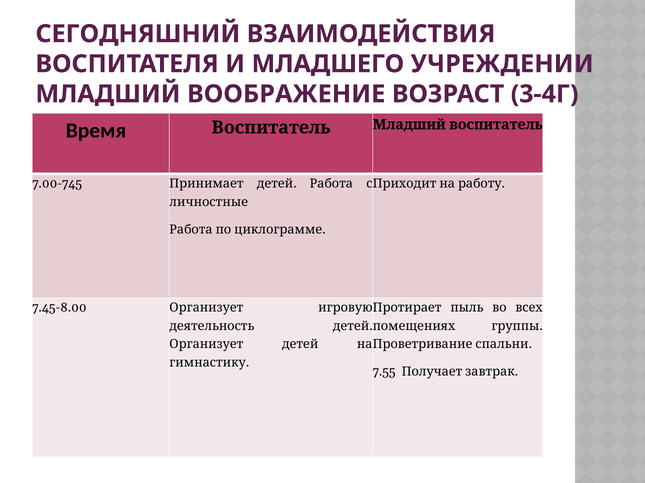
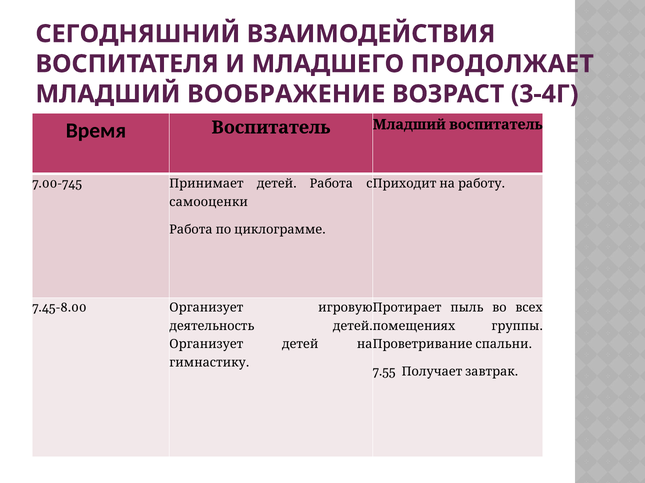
УЧРЕЖДЕНИИ: УЧРЕЖДЕНИИ -> ПРОДОЛЖАЕТ
личностные: личностные -> самооценки
